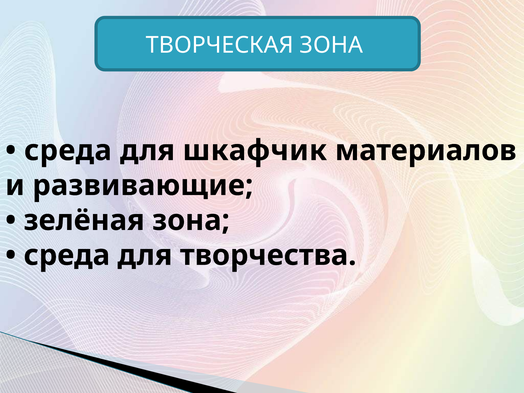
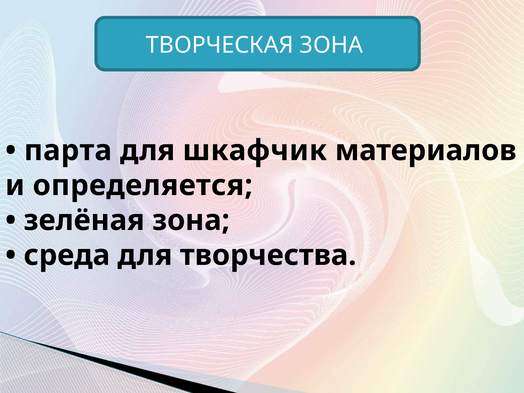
среда at (68, 151): среда -> парта
развивающие: развивающие -> определяется
